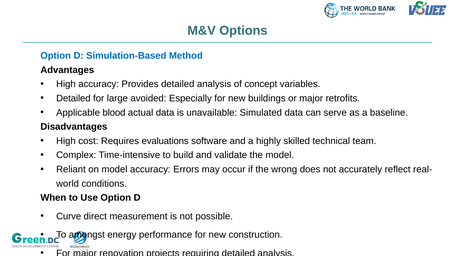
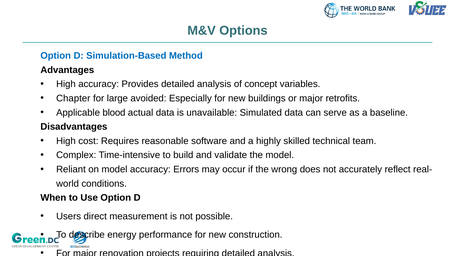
Detailed at (73, 98): Detailed -> Chapter
evaluations: evaluations -> reasonable
Curve: Curve -> Users
amongst: amongst -> describe
